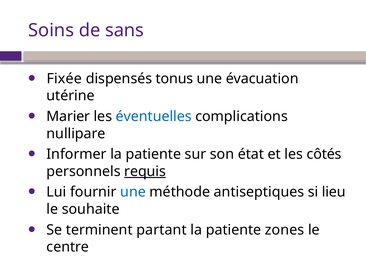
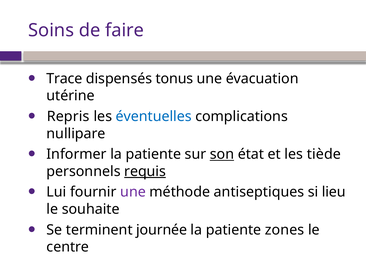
sans: sans -> faire
Fixée: Fixée -> Trace
Marier: Marier -> Repris
son underline: none -> present
côtés: côtés -> tiède
une at (133, 192) colour: blue -> purple
partant: partant -> journée
